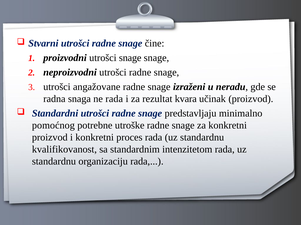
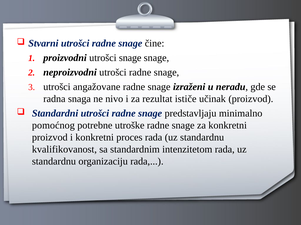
ne rada: rada -> nivo
kvara: kvara -> ističe
